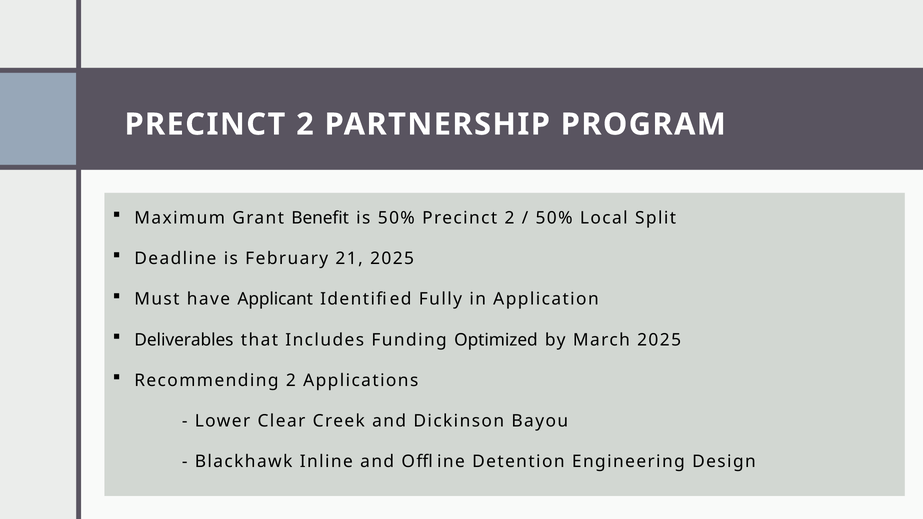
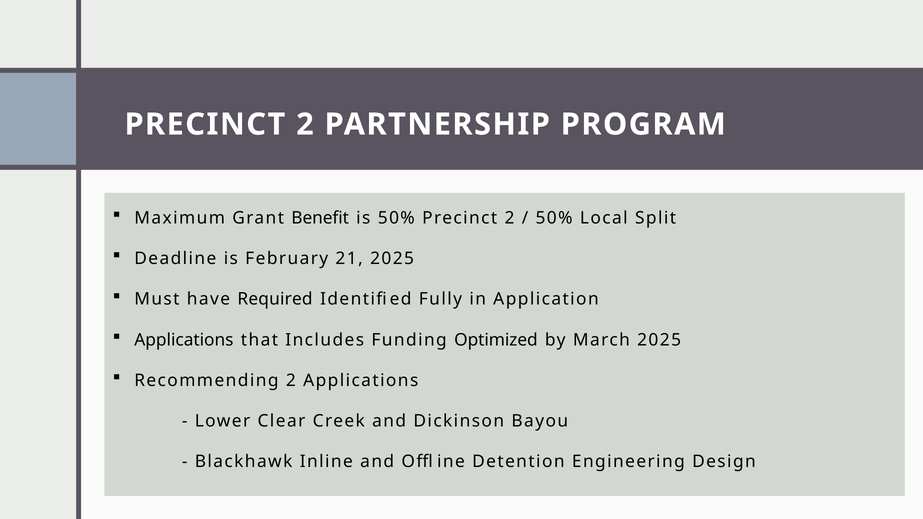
Applicant: Applicant -> Required
Deliverables at (184, 340): Deliverables -> Applications
